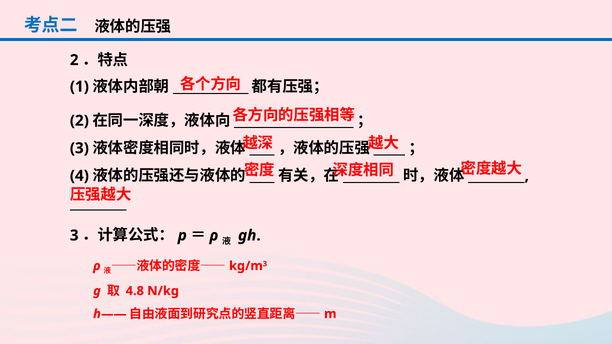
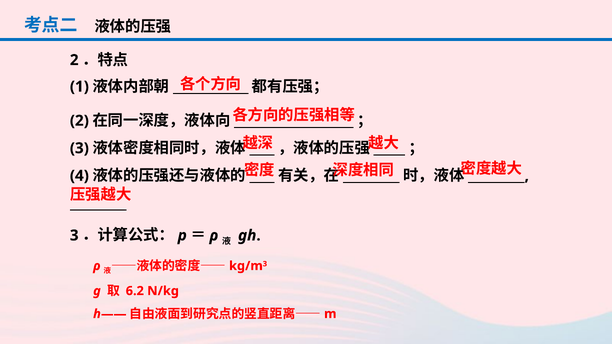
4.8: 4.8 -> 6.2
